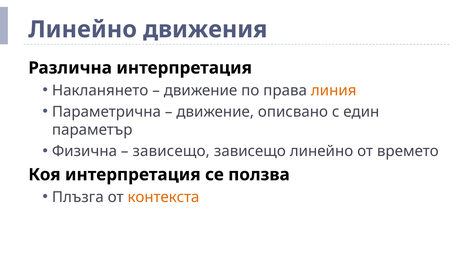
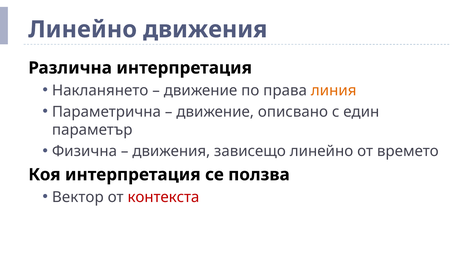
зависещо at (171, 151): зависещо -> движения
Плъзга: Плъзга -> Вектор
контекста colour: orange -> red
